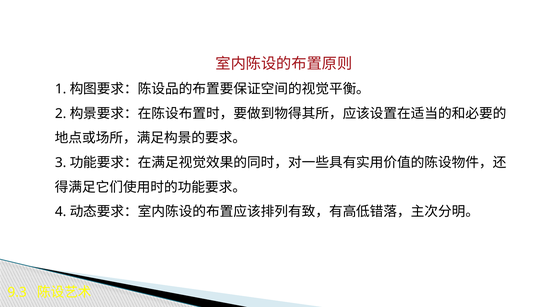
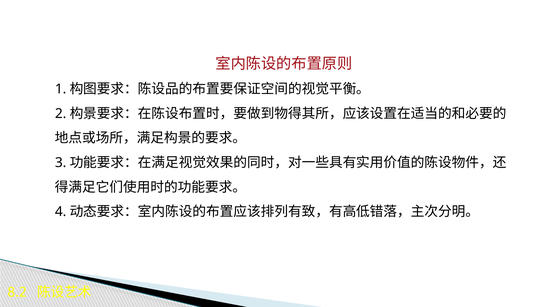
9.3: 9.3 -> 8.2
